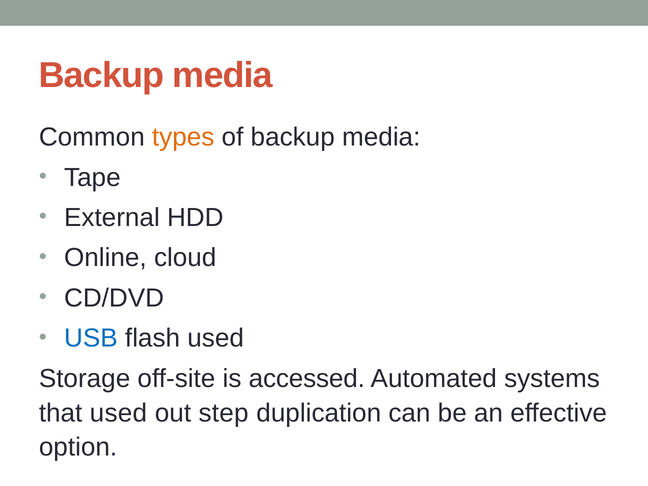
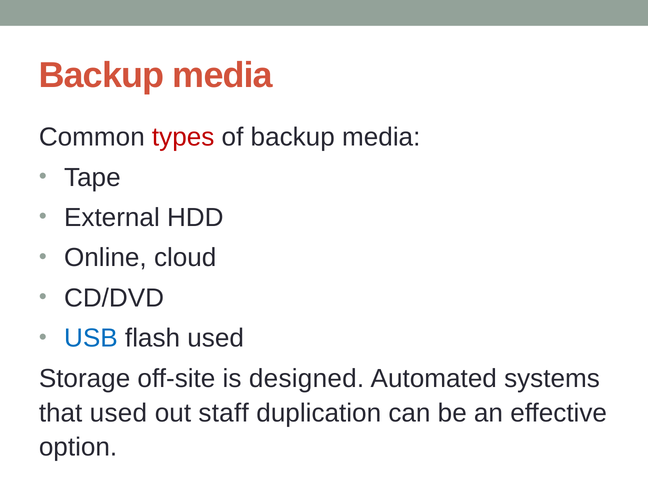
types colour: orange -> red
accessed: accessed -> designed
step: step -> staff
